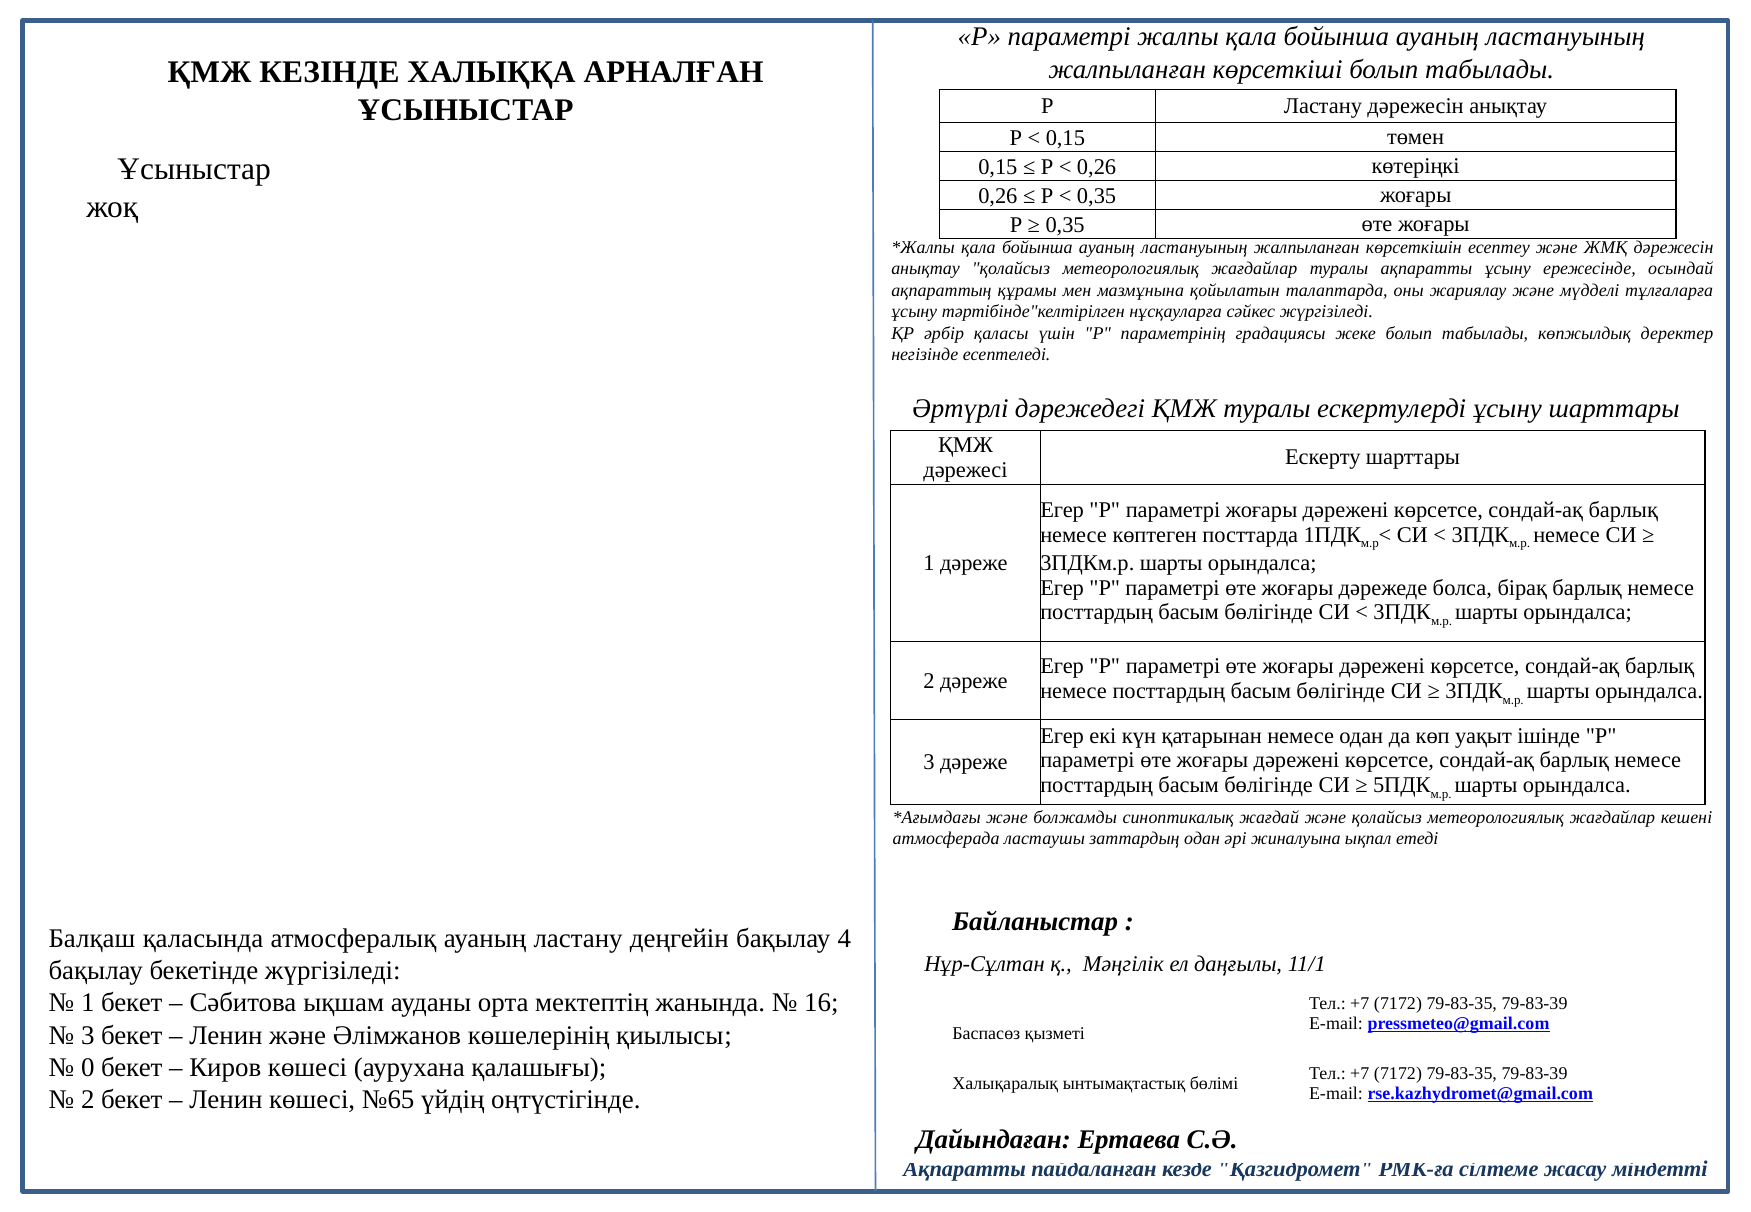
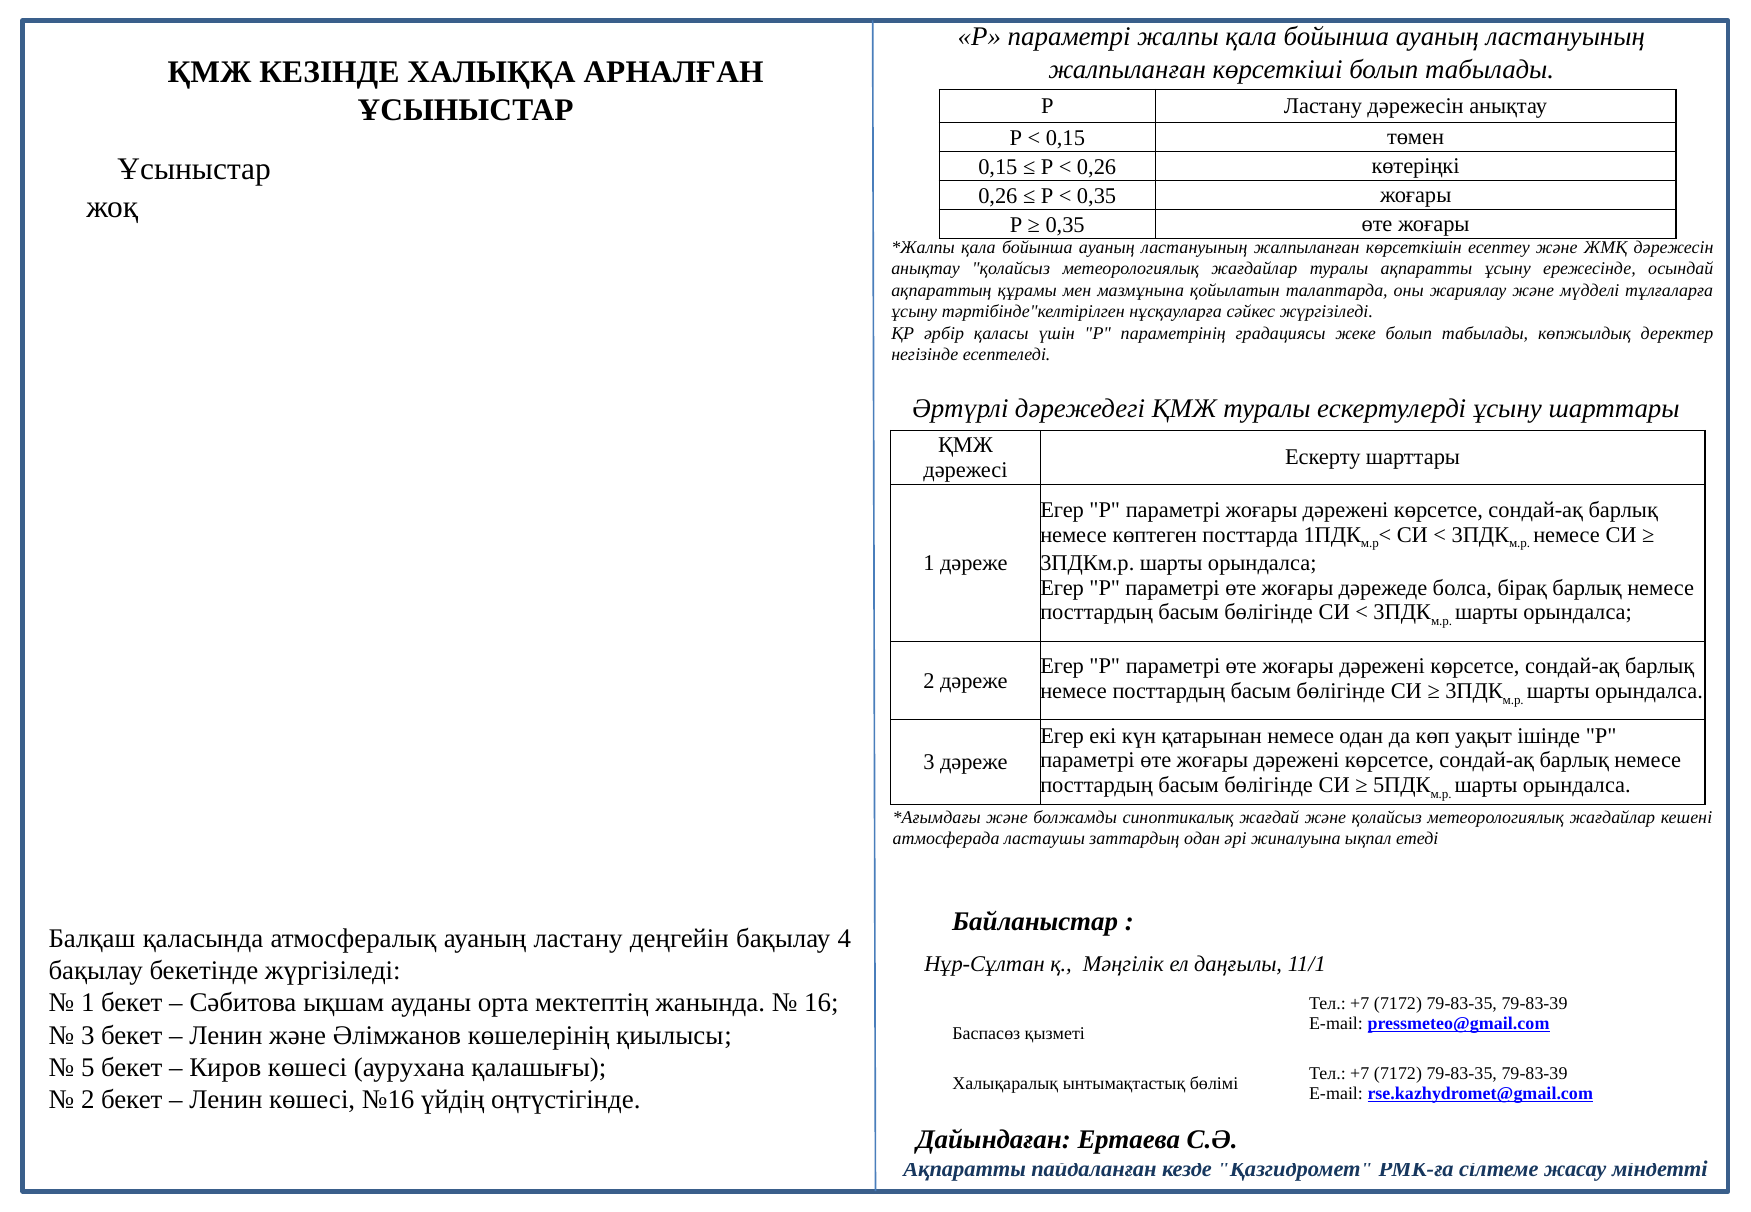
0: 0 -> 5
№65: №65 -> №16
